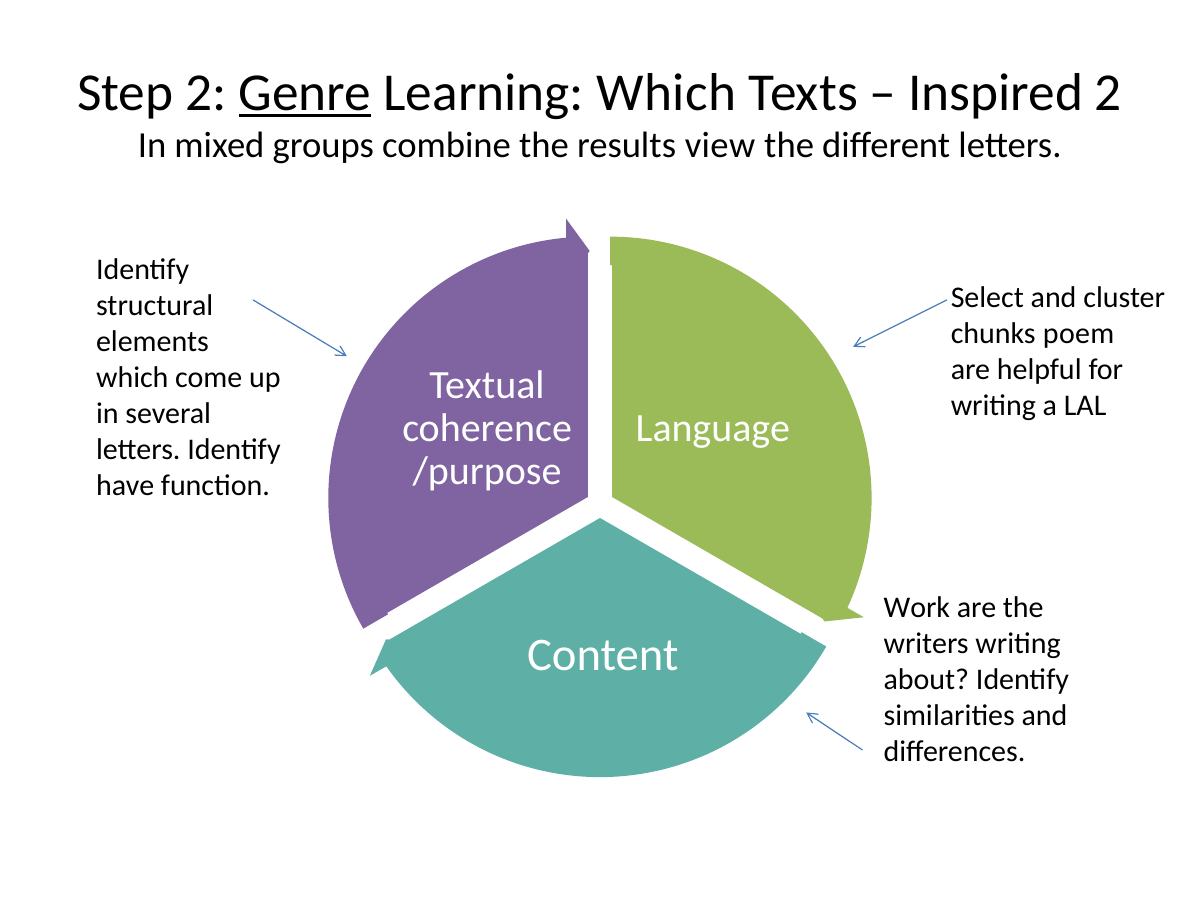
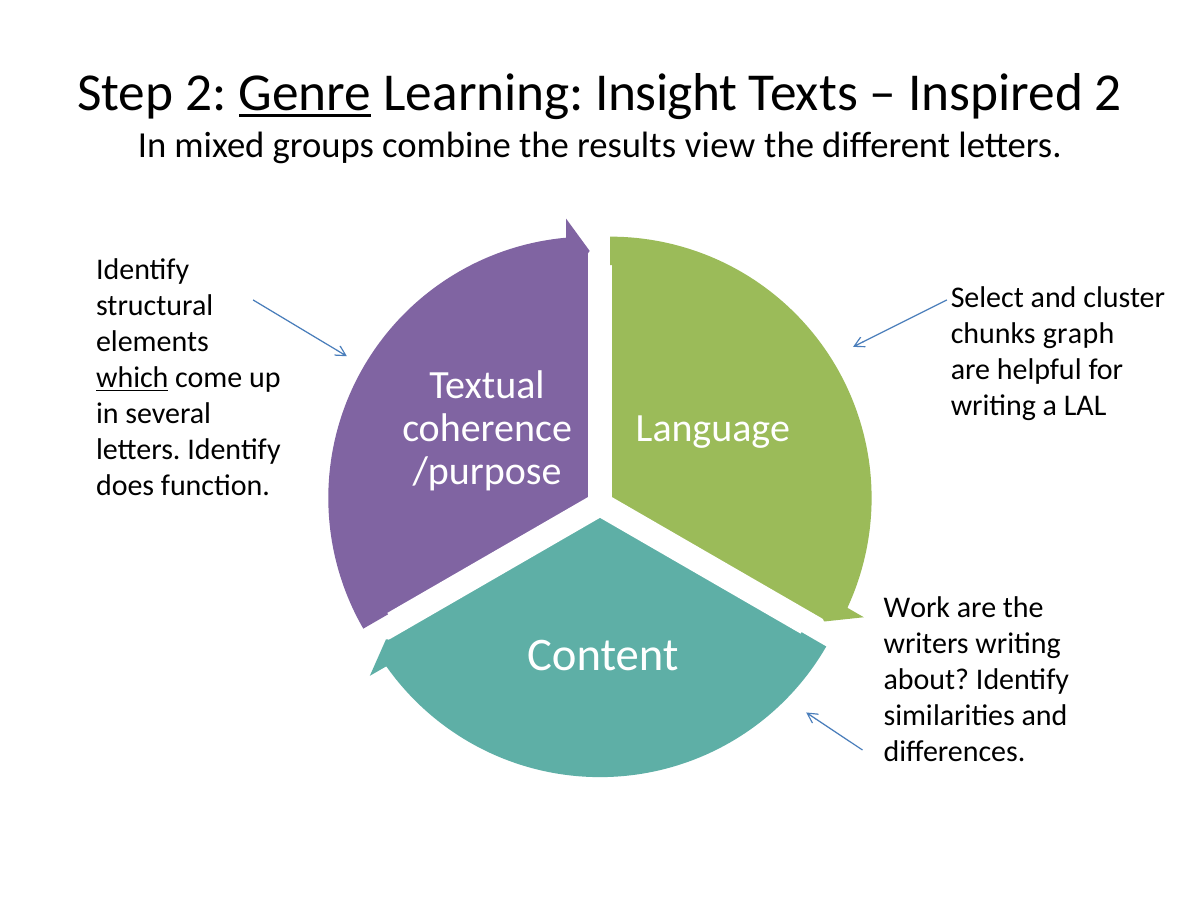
Learning Which: Which -> Insight
poem: poem -> graph
which at (132, 378) underline: none -> present
have: have -> does
